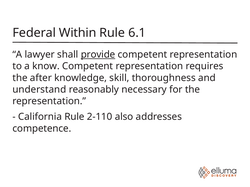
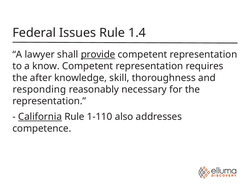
Within: Within -> Issues
6.1: 6.1 -> 1.4
understand: understand -> responding
California underline: none -> present
2-110: 2-110 -> 1-110
